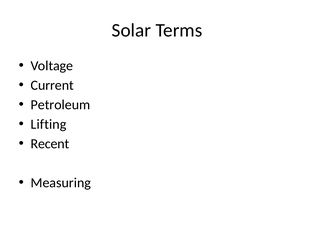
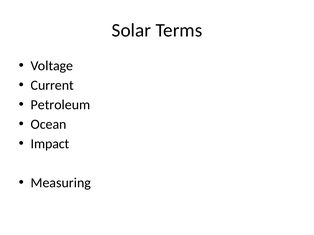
Lifting: Lifting -> Ocean
Recent: Recent -> Impact
